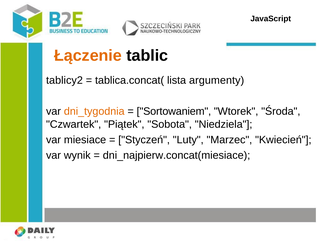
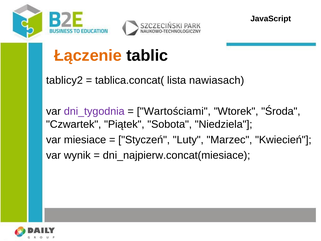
argumenty: argumenty -> nawiasach
dni_tygodnia colour: orange -> purple
Sortowaniem: Sortowaniem -> Wartościami
